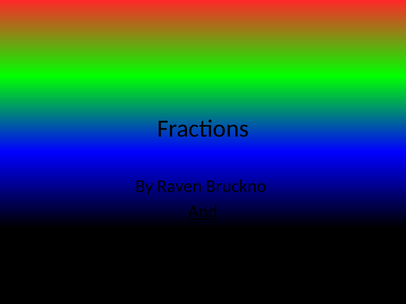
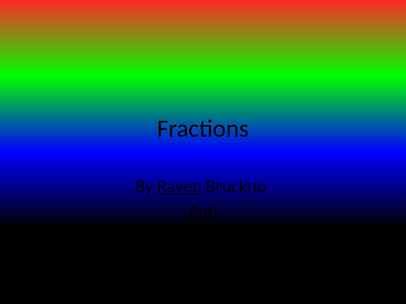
Raven underline: none -> present
